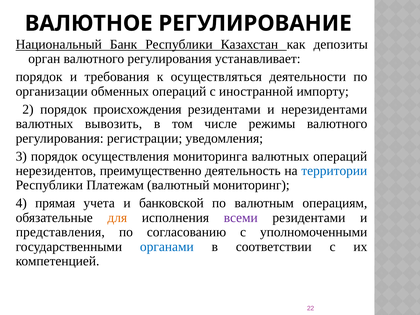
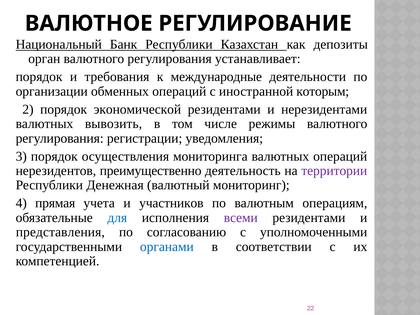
осуществляться: осуществляться -> международные
импорту: импорту -> которым
происхождения: происхождения -> экономической
территории colour: blue -> purple
Платежам: Платежам -> Денежная
банковской: банковской -> участников
для colour: orange -> blue
